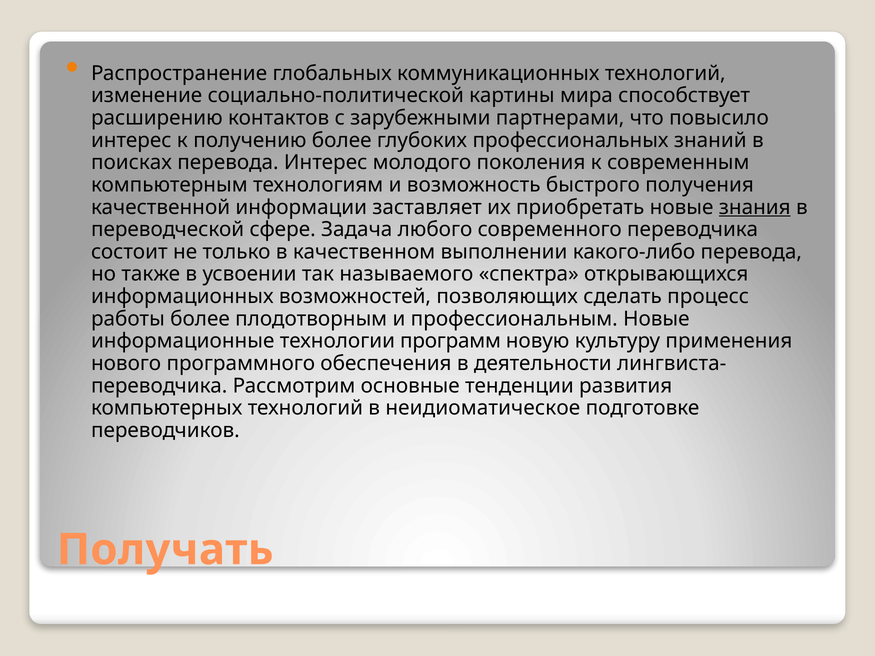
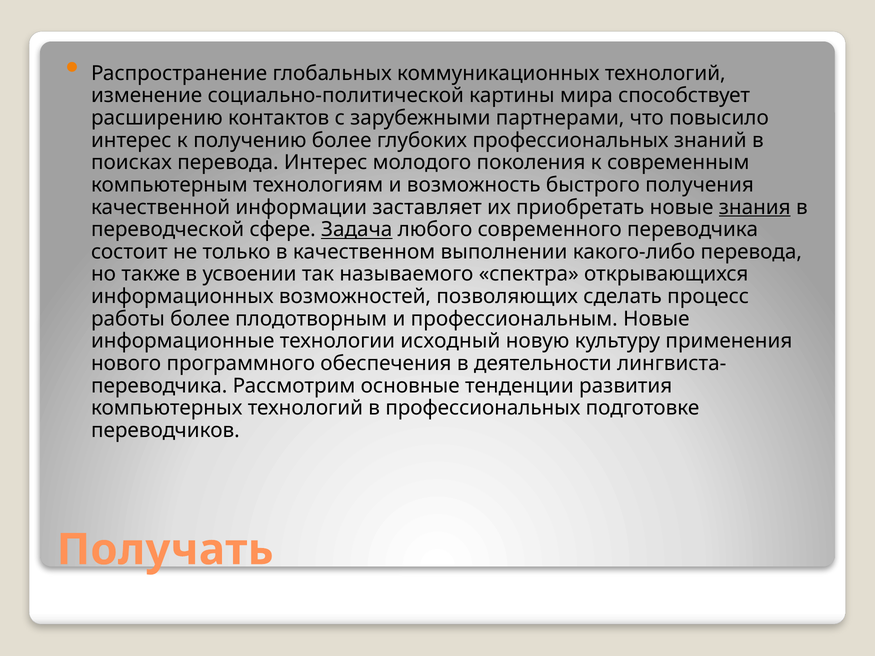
Задача underline: none -> present
программ: программ -> исходный
в неидиоматическое: неидиоматическое -> профессиональных
